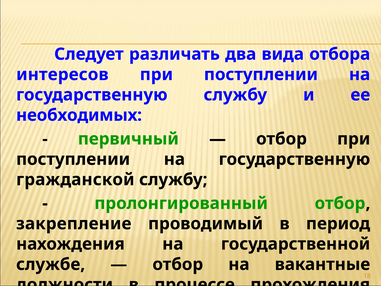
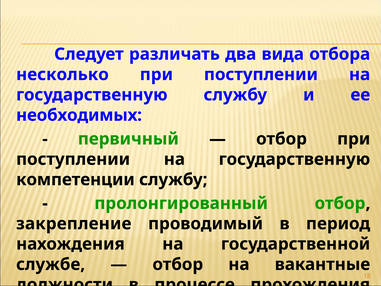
интересов: интересов -> несколько
гражданской: гражданской -> компетенции
